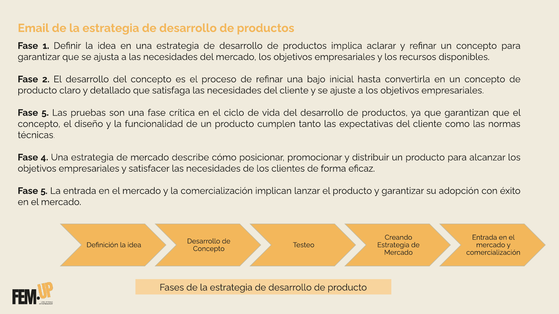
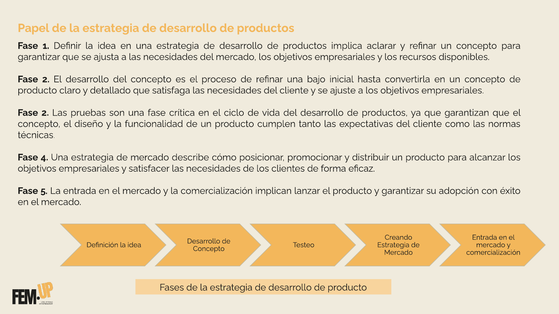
Email: Email -> Papel
5 at (45, 113): 5 -> 2
